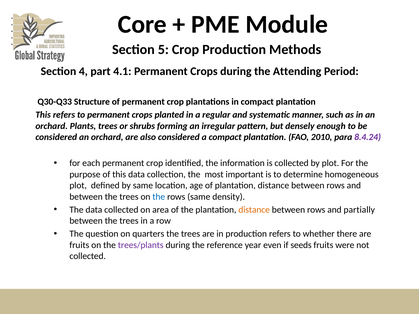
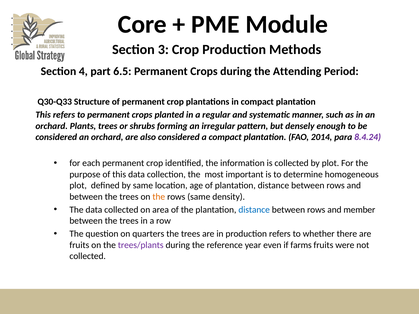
5: 5 -> 3
4.1: 4.1 -> 6.5
2010: 2010 -> 2014
the at (159, 197) colour: blue -> orange
distance at (254, 210) colour: orange -> blue
partially: partially -> member
seeds: seeds -> farms
